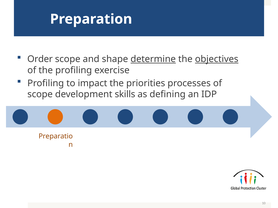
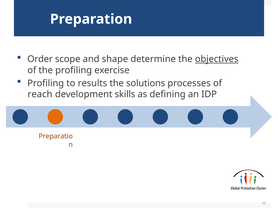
determine underline: present -> none
impact: impact -> results
priorities: priorities -> solutions
scope at (40, 94): scope -> reach
